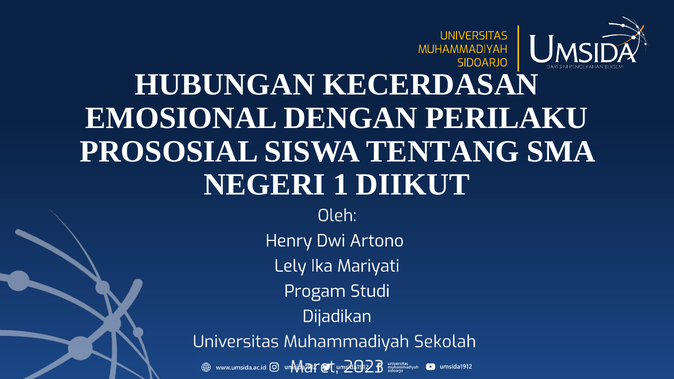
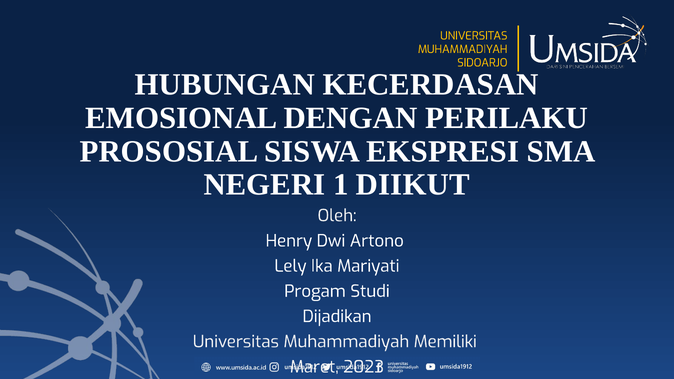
TENTANG: TENTANG -> EKSPRESI
Sekolah: Sekolah -> Memiliki
